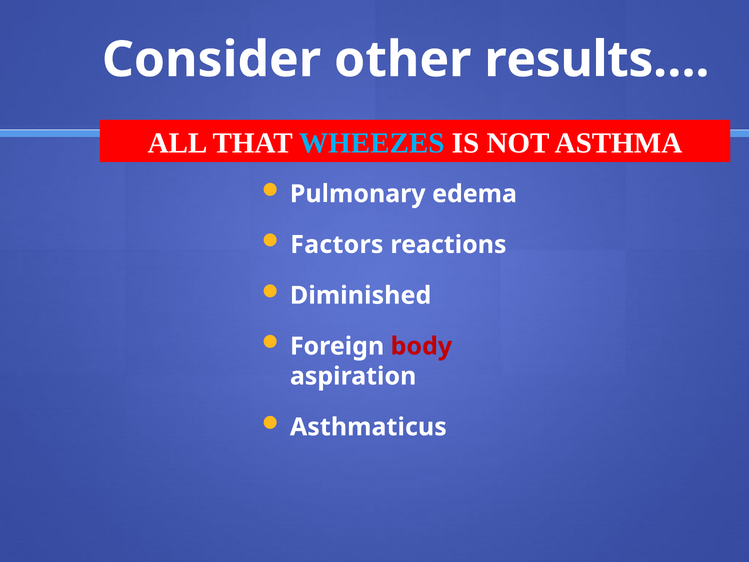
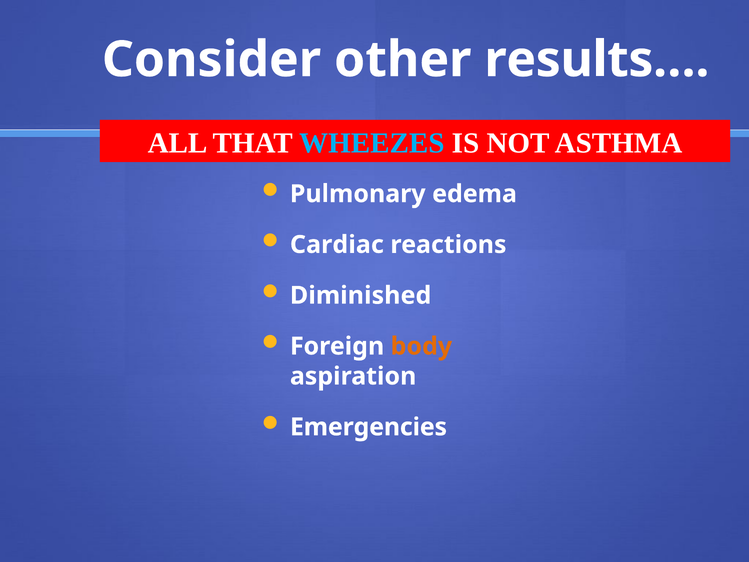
Factors: Factors -> Cardiac
body colour: red -> orange
Asthmaticus: Asthmaticus -> Emergencies
